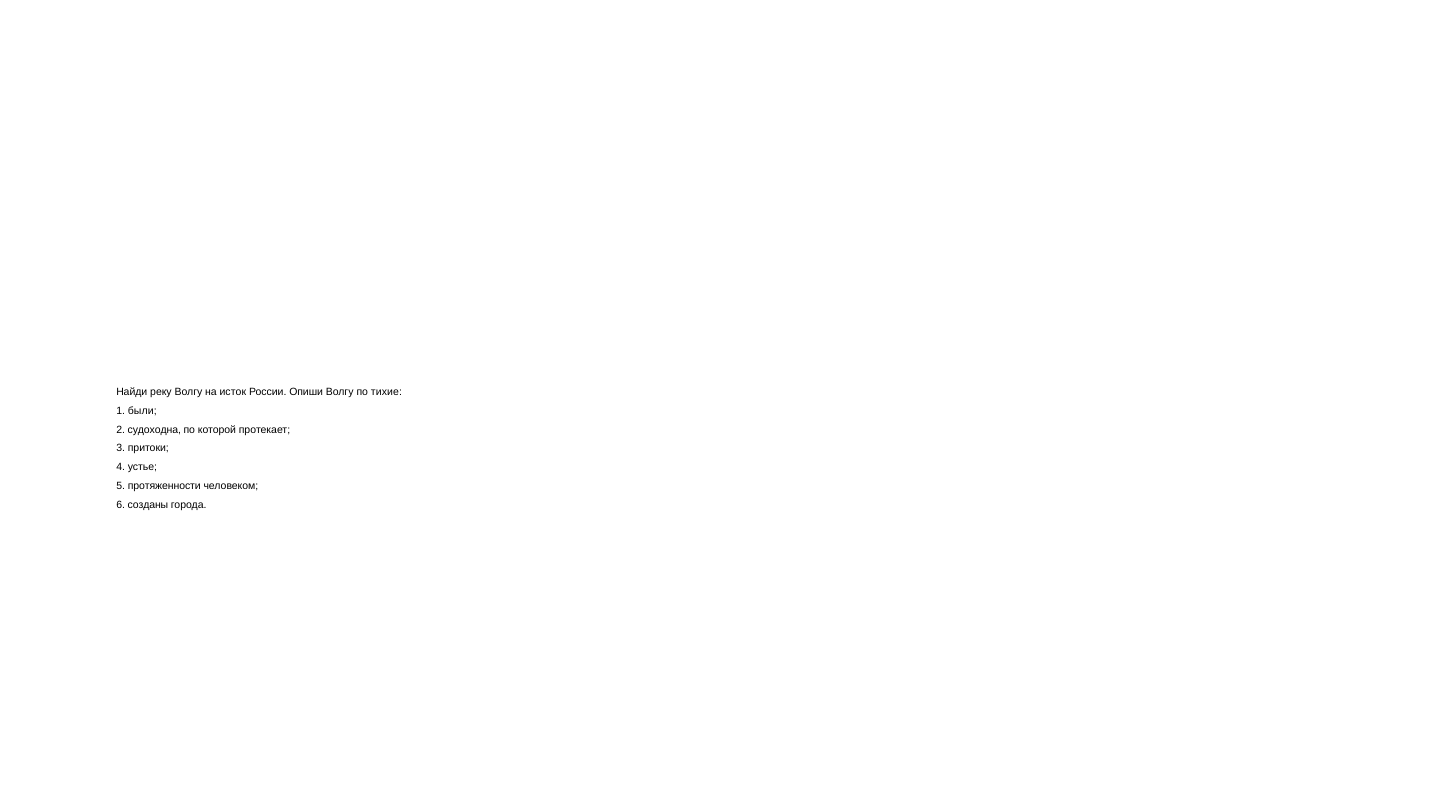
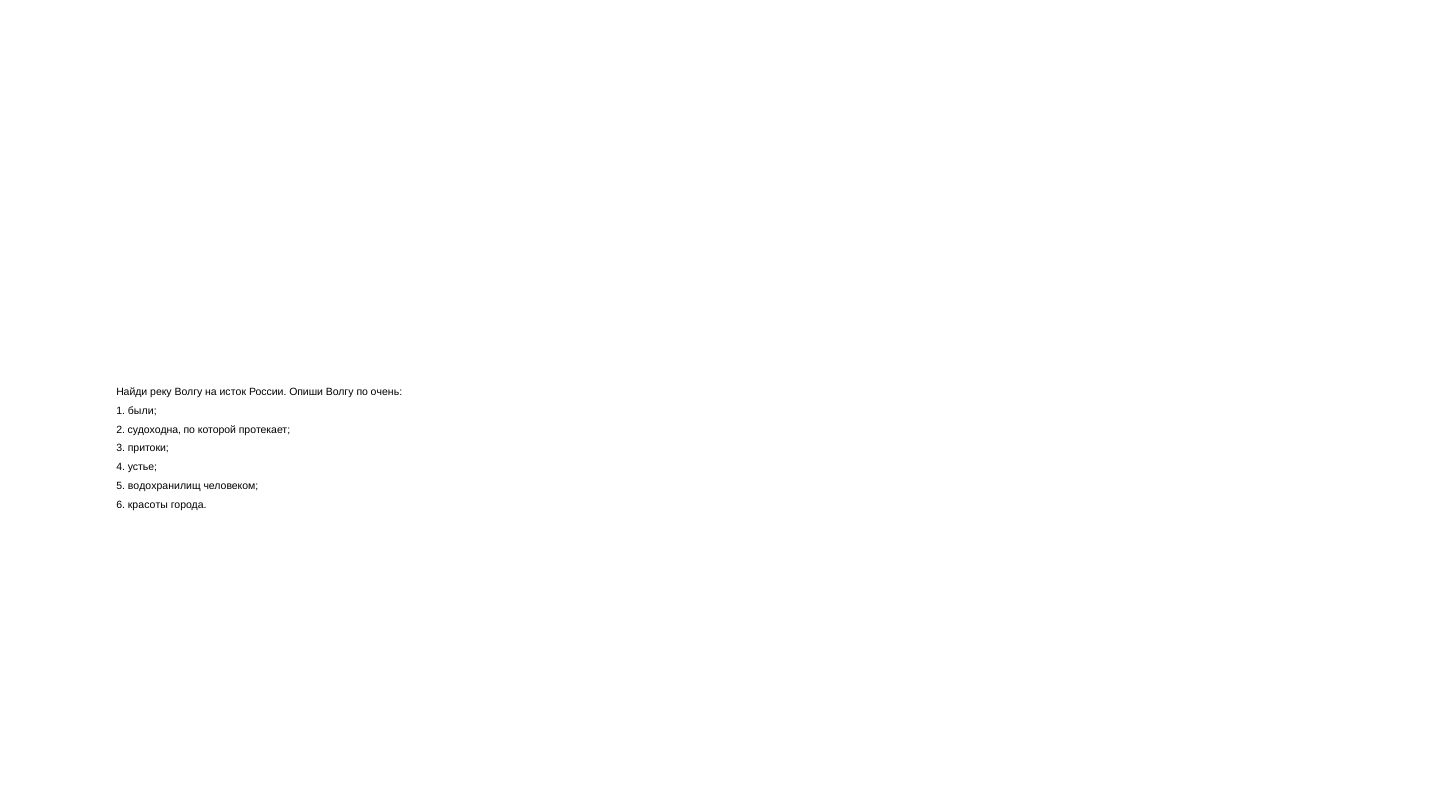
тихие: тихие -> очень
протяженности: протяженности -> водохранилищ
созданы: созданы -> красоты
